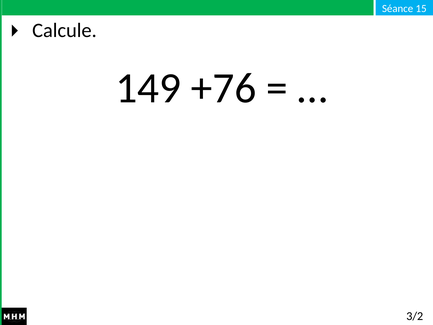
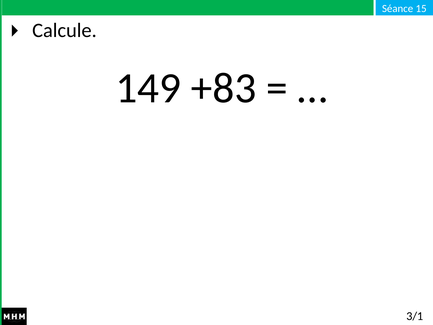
+76: +76 -> +83
3/2: 3/2 -> 3/1
